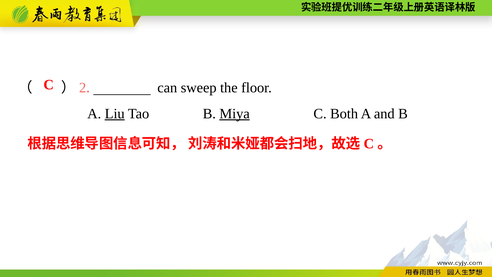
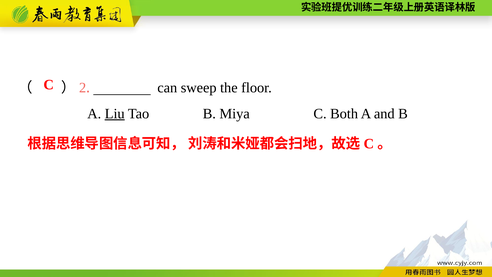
Miya underline: present -> none
